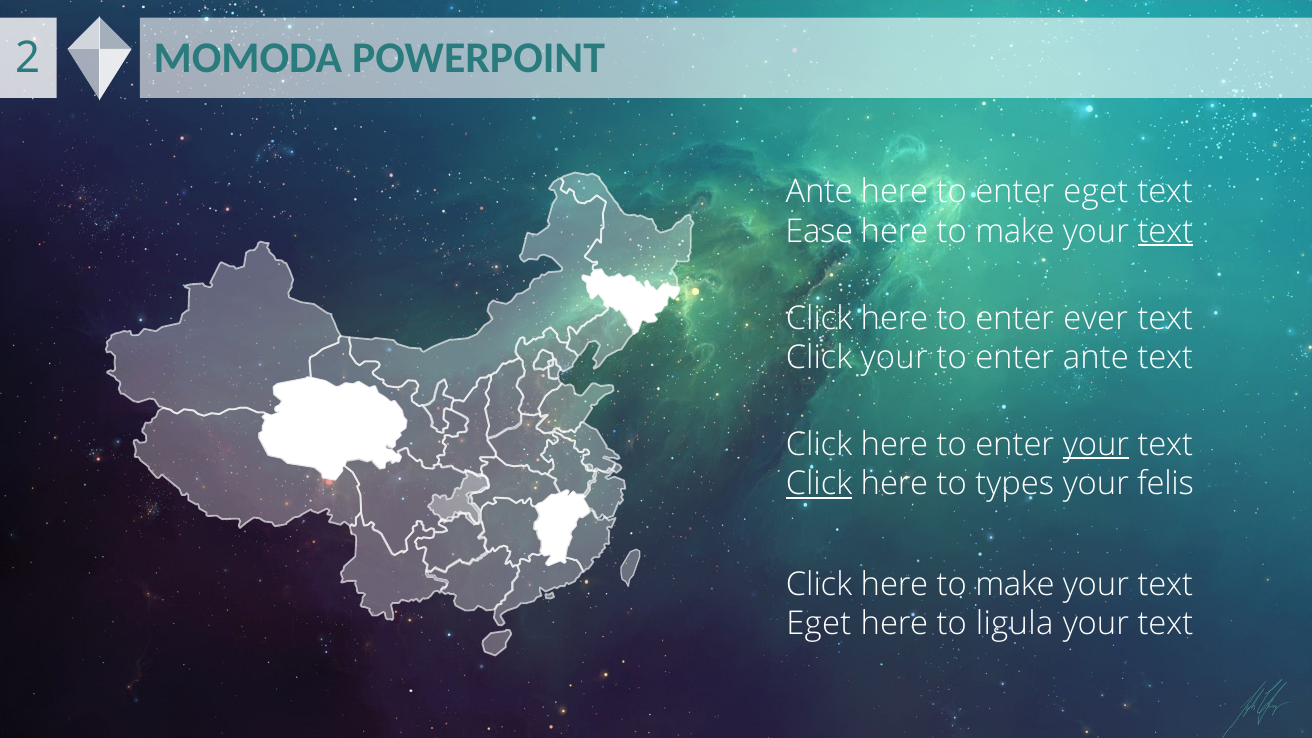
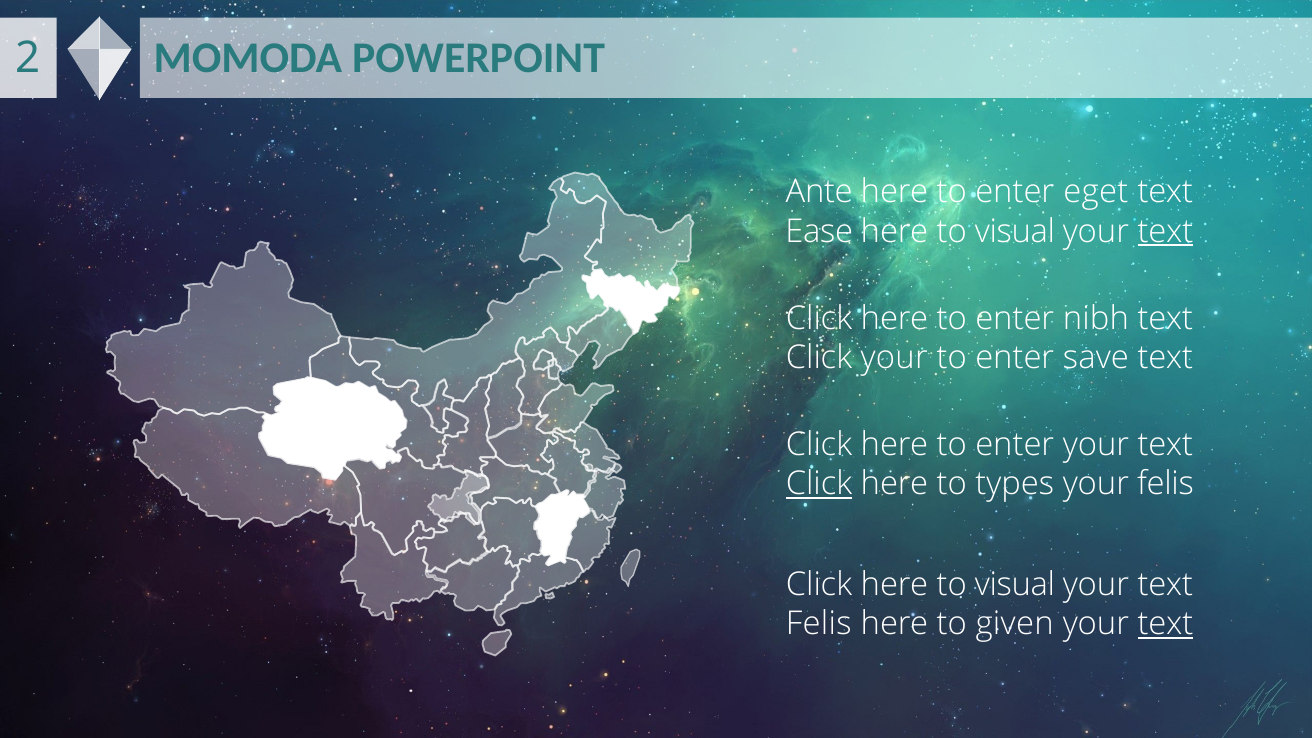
make at (1015, 231): make -> visual
ever: ever -> nibh
enter ante: ante -> save
your at (1096, 444) underline: present -> none
Click here to make: make -> visual
Eget at (819, 624): Eget -> Felis
ligula: ligula -> given
text at (1165, 624) underline: none -> present
